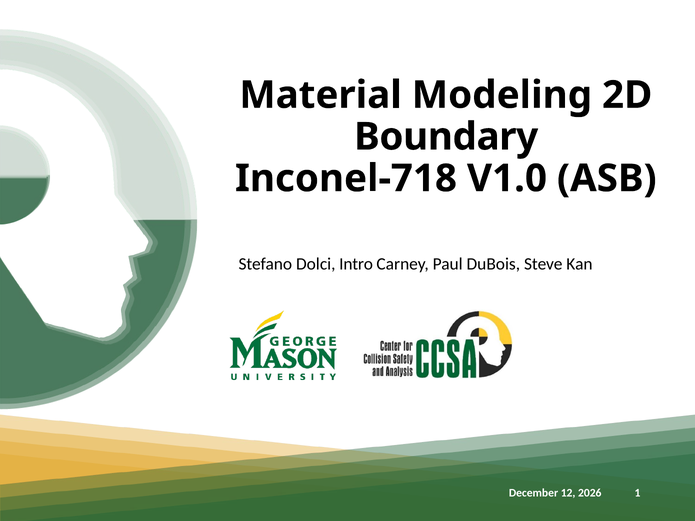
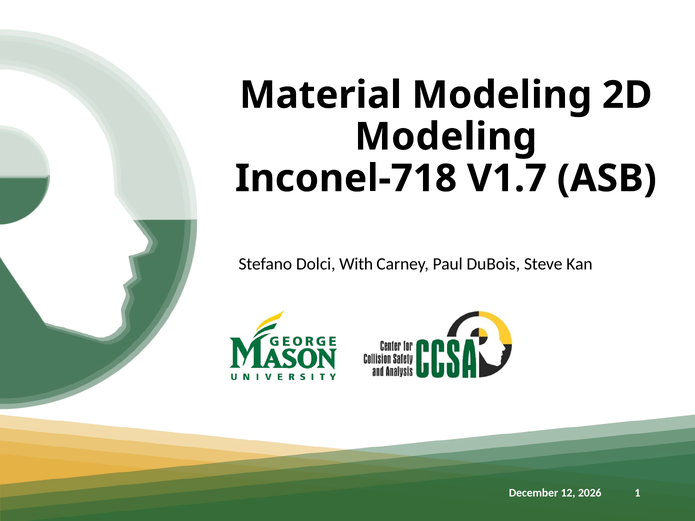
Boundary at (446, 137): Boundary -> Modeling
V1.0: V1.0 -> V1.7
Intro: Intro -> With
